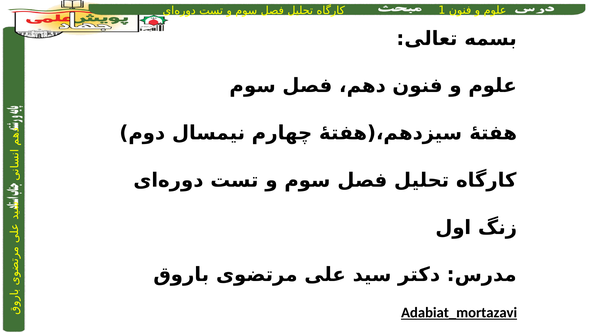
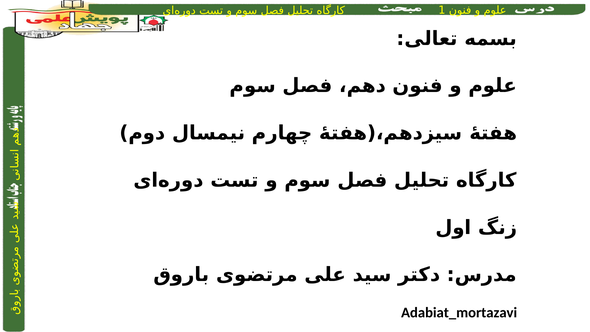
Adabiat_mortazavi underline: present -> none
